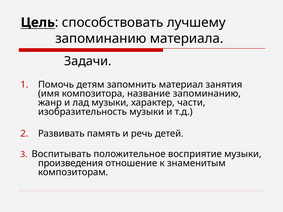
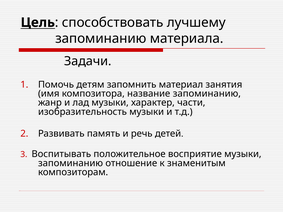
произведения at (71, 163): произведения -> запоминанию
